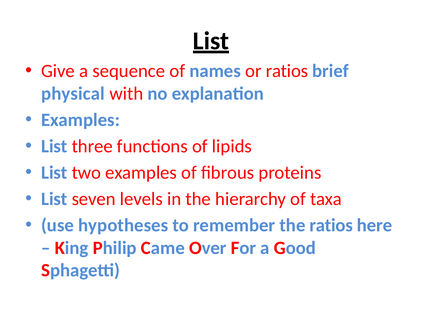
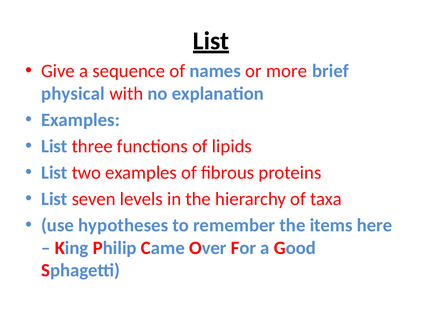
or ratios: ratios -> more
the ratios: ratios -> items
